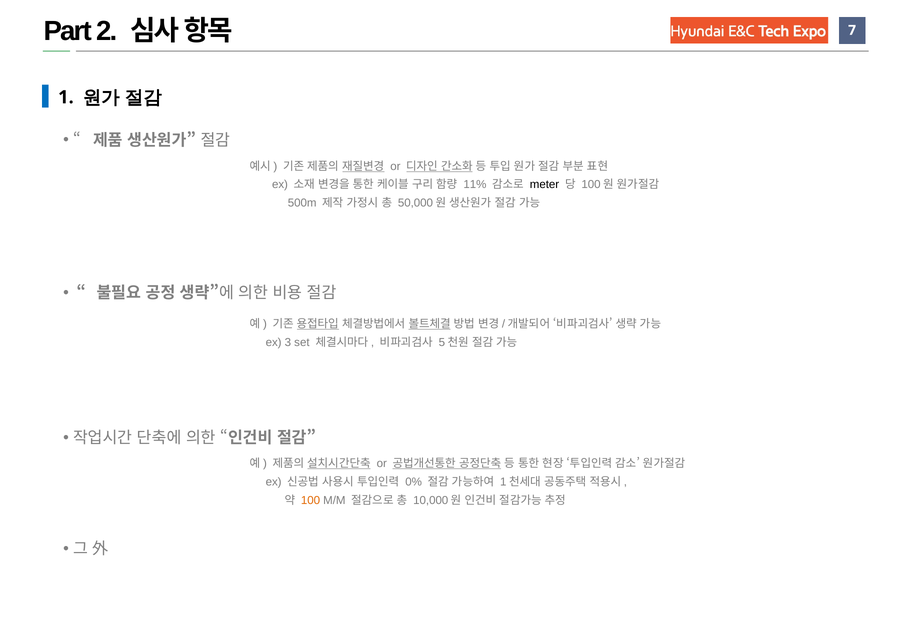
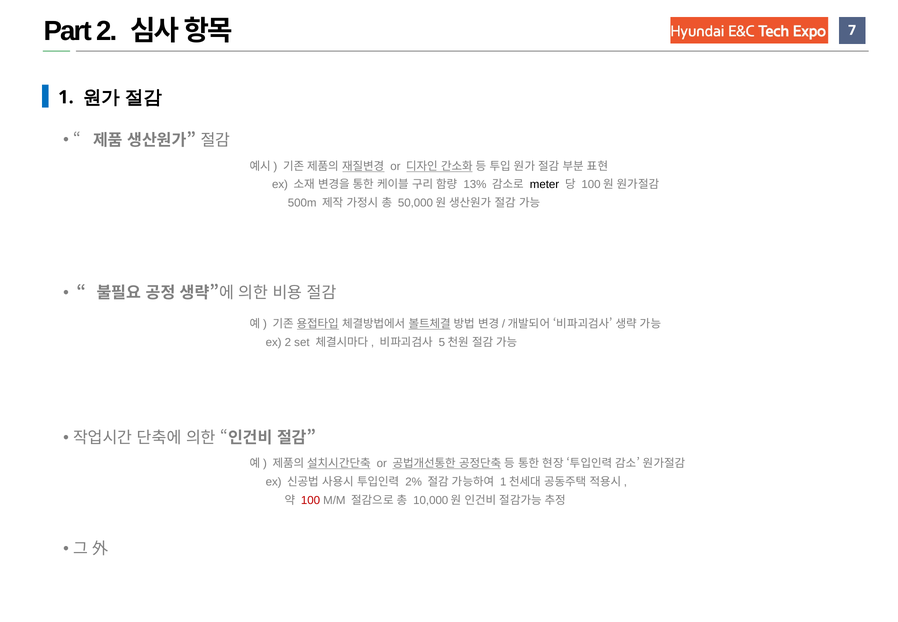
11%: 11% -> 13%
ex 3: 3 -> 2
0%: 0% -> 2%
100 colour: orange -> red
